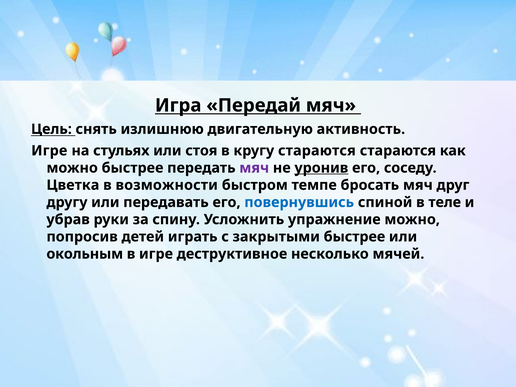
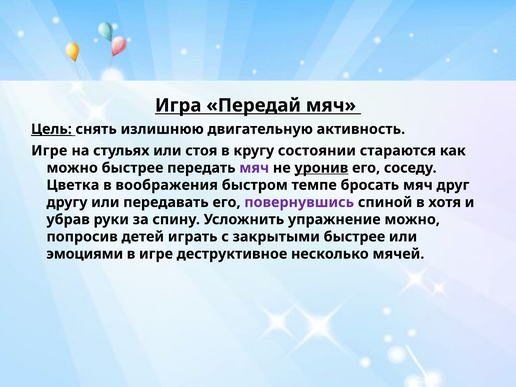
Цель underline: none -> present
кругу стараются: стараются -> состоянии
возможности: возможности -> воображения
повернувшись colour: blue -> purple
теле: теле -> хотя
окольным: окольным -> эмоциями
